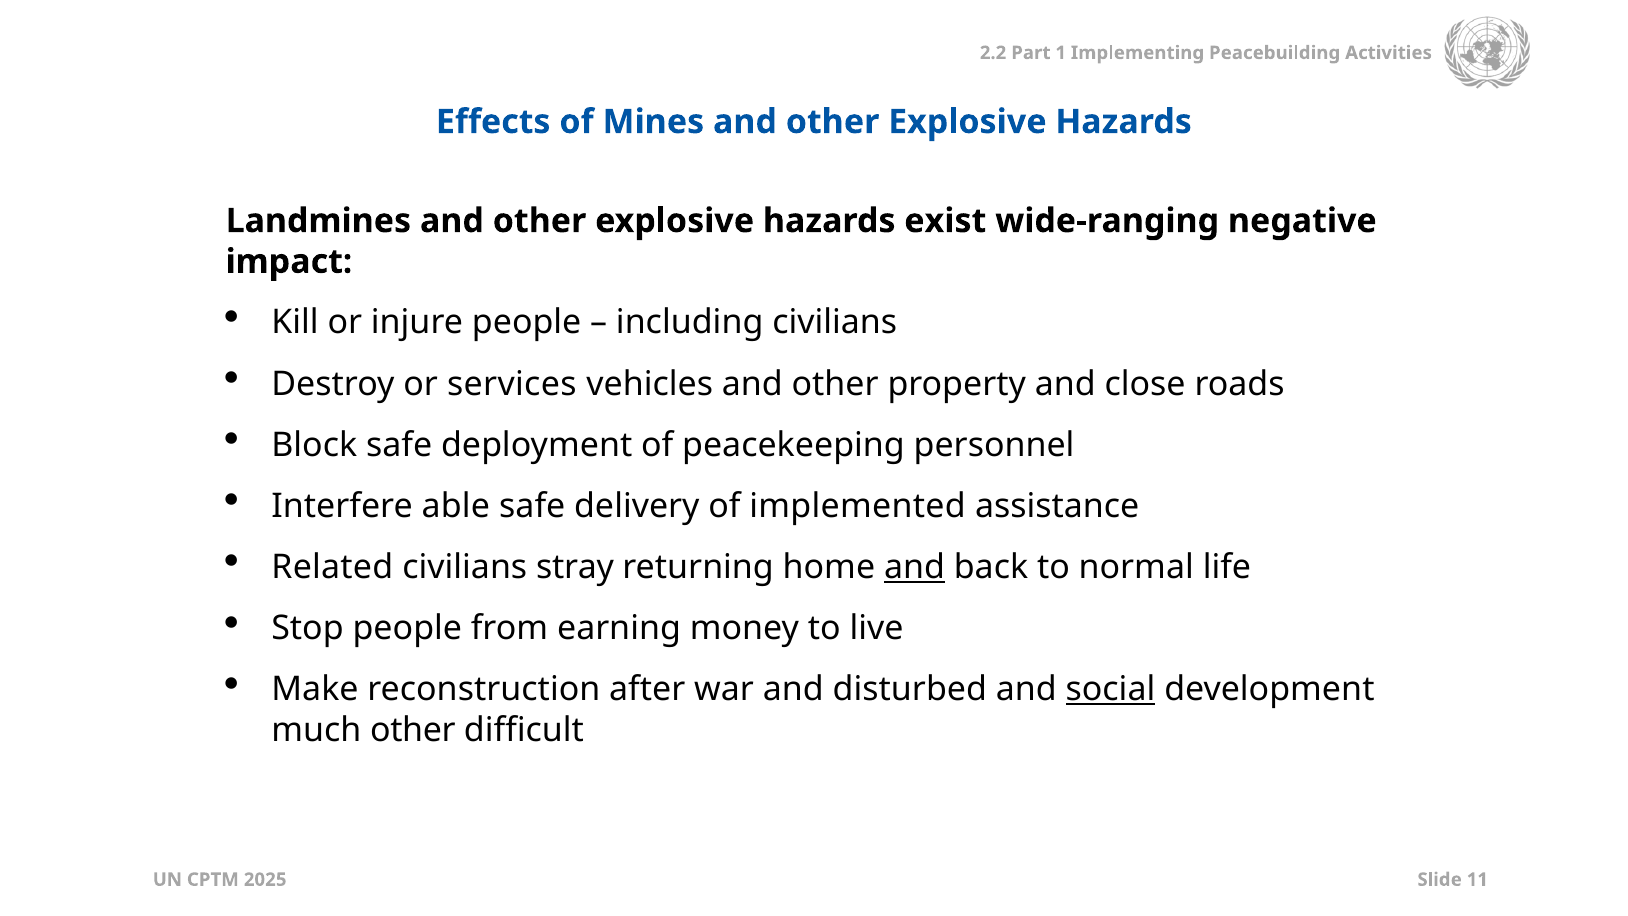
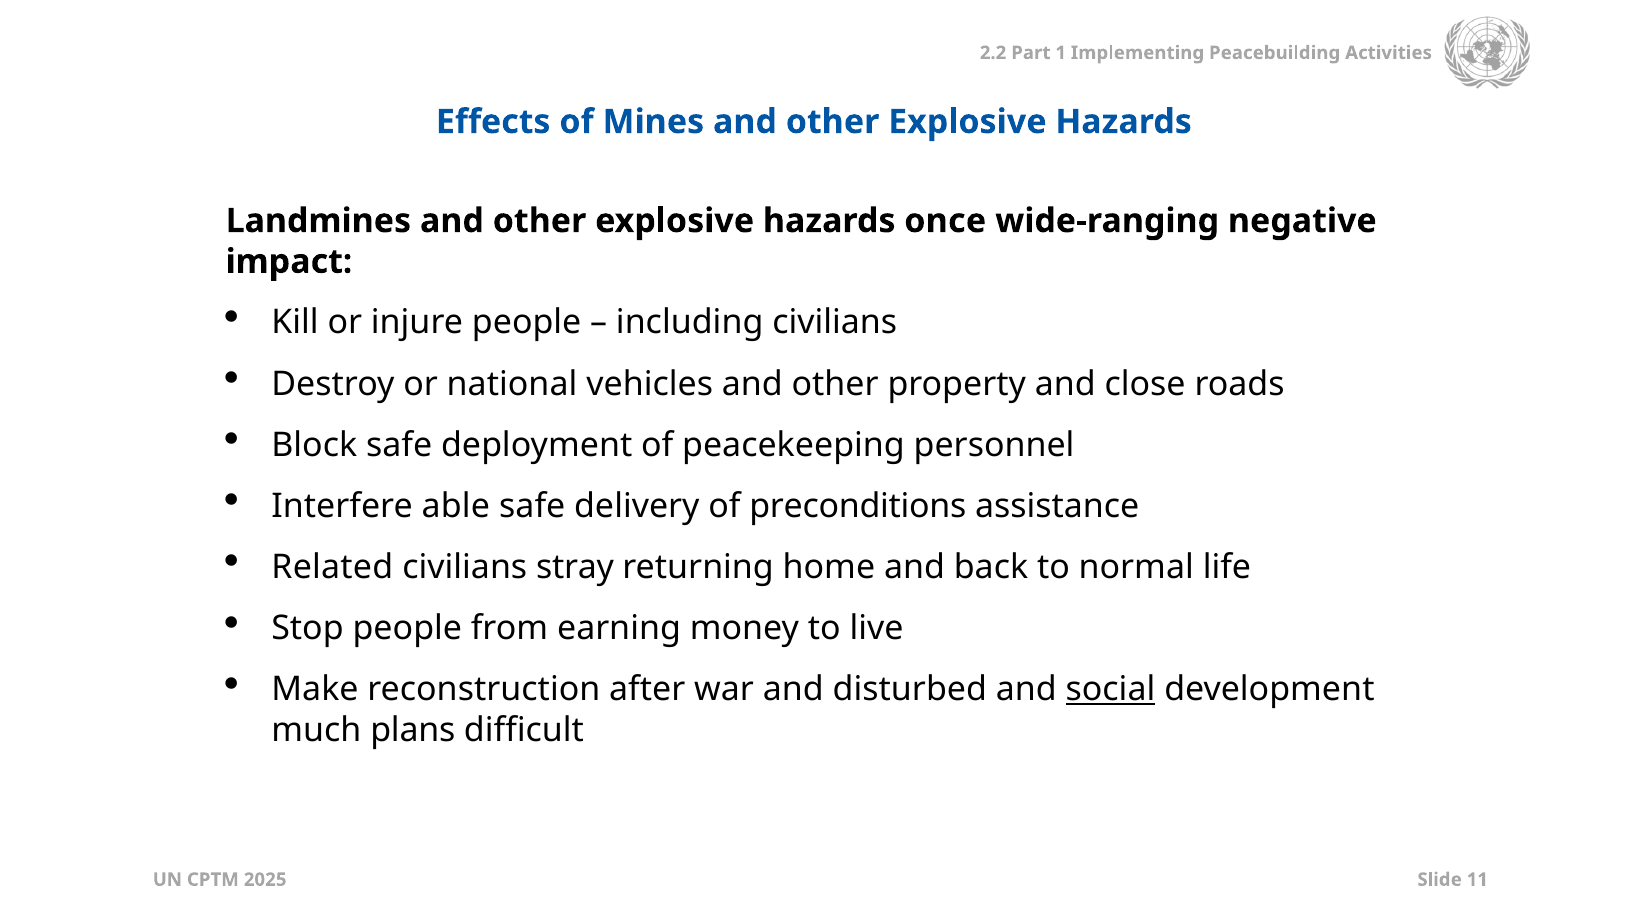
exist: exist -> once
services: services -> national
implemented: implemented -> preconditions
and at (914, 567) underline: present -> none
much other: other -> plans
